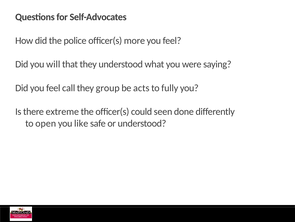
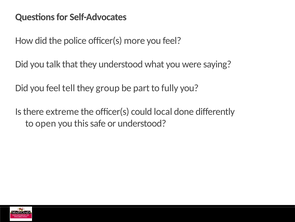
will: will -> talk
call: call -> tell
acts: acts -> part
seen: seen -> local
like: like -> this
